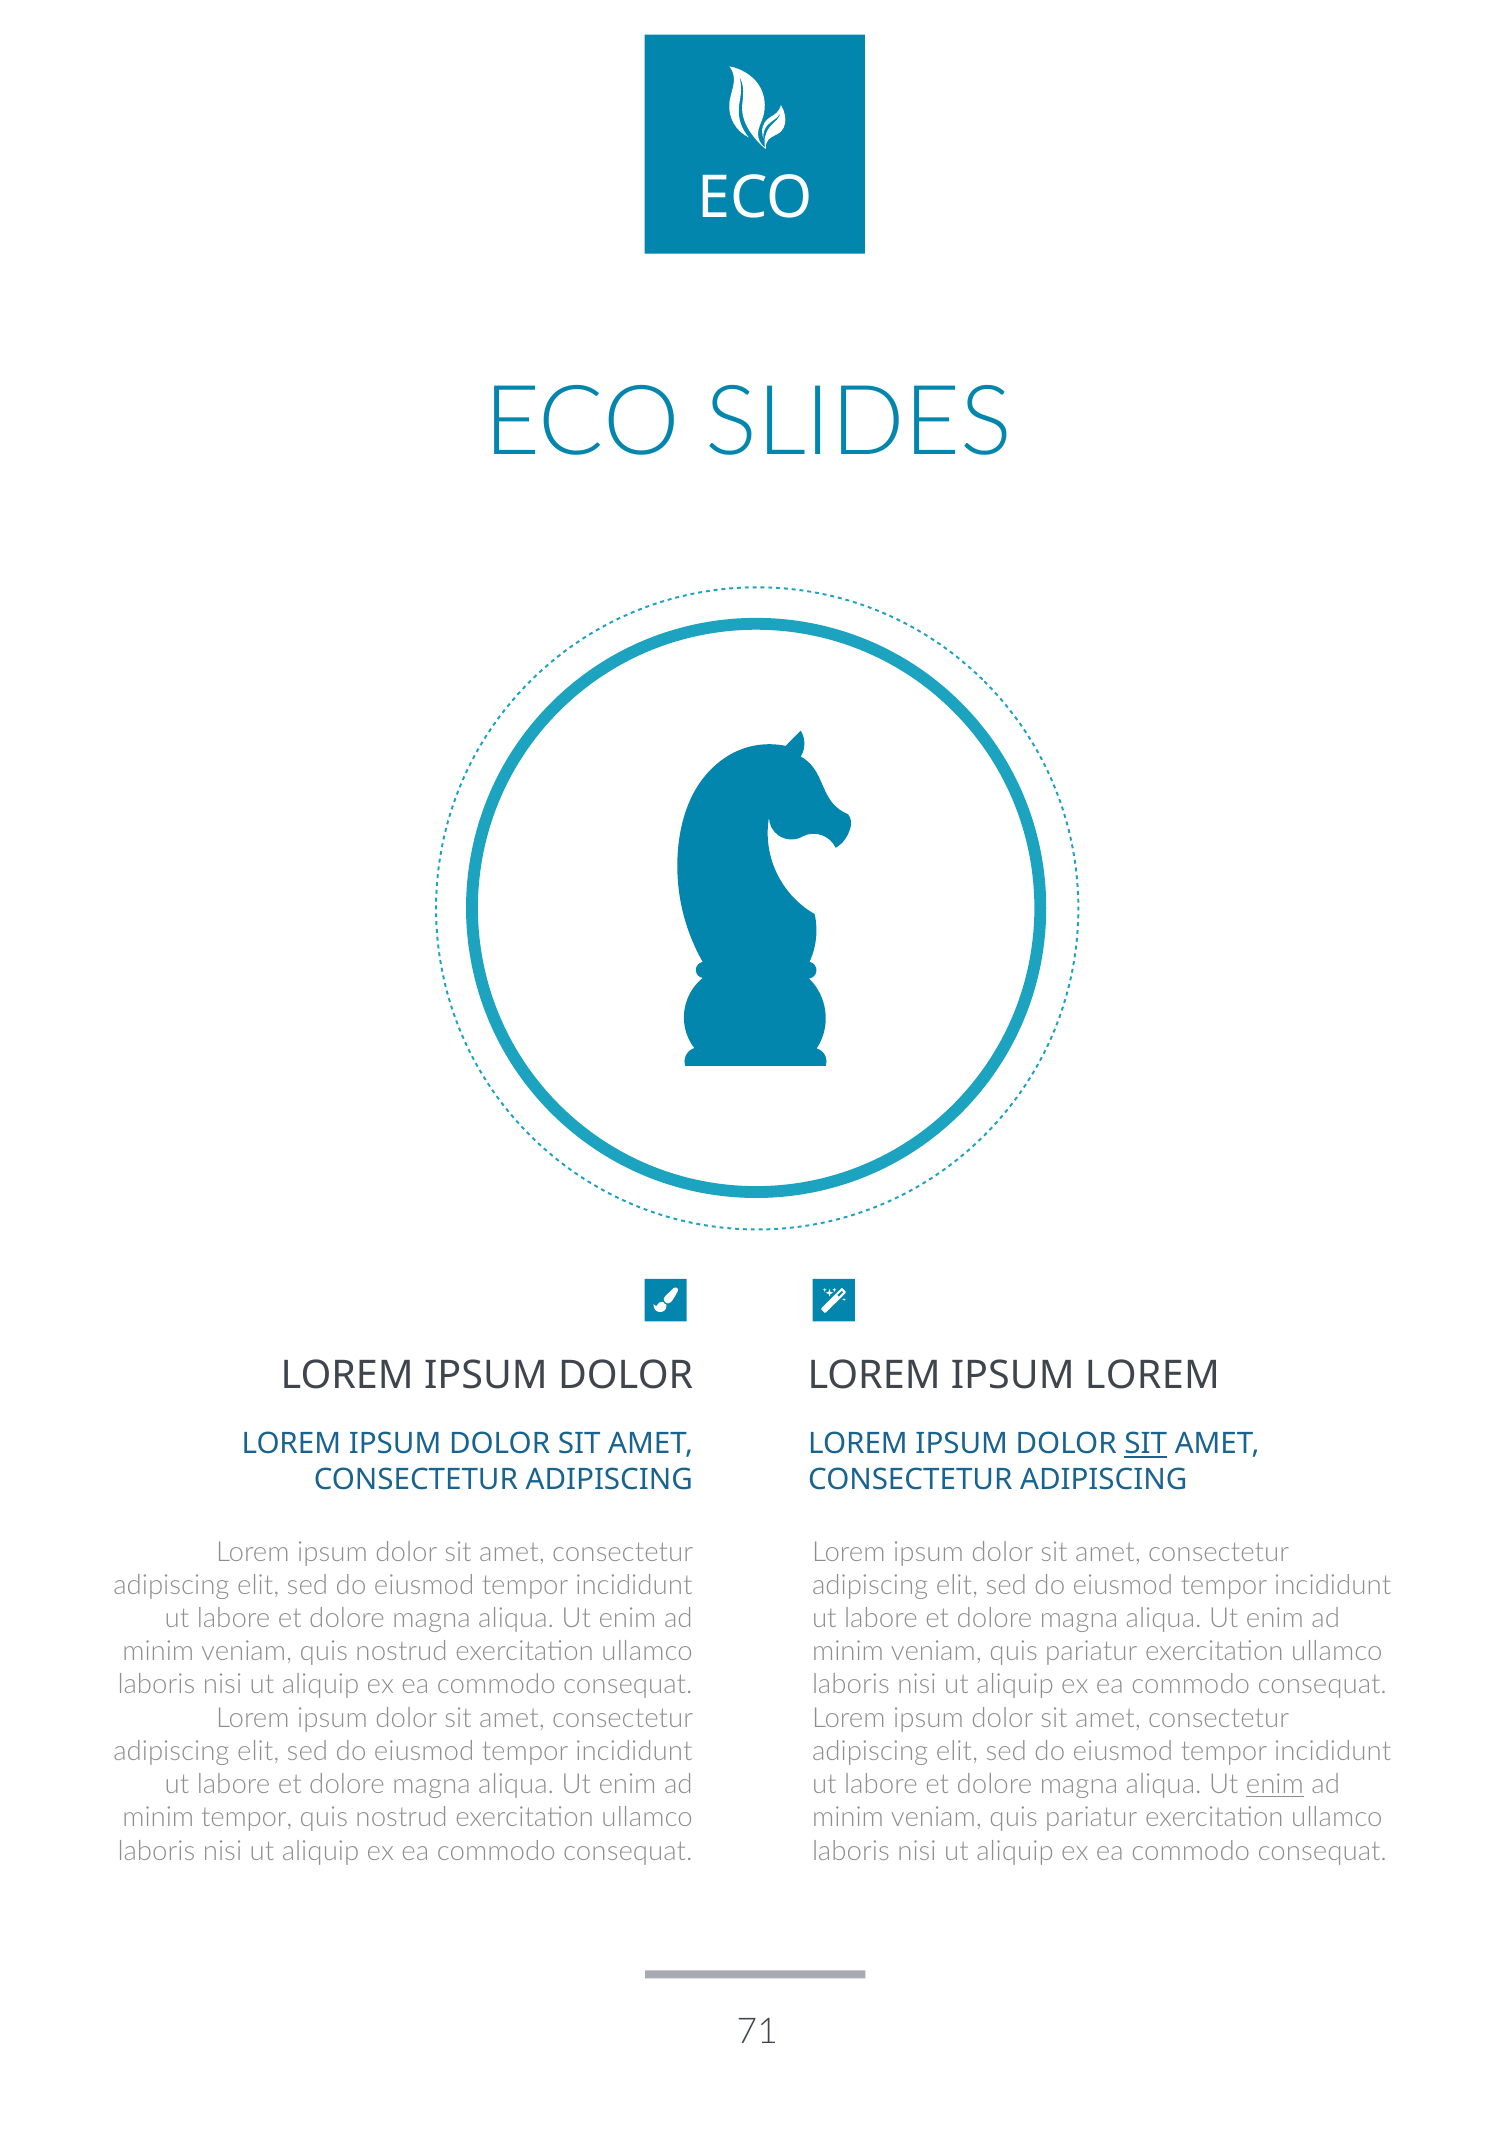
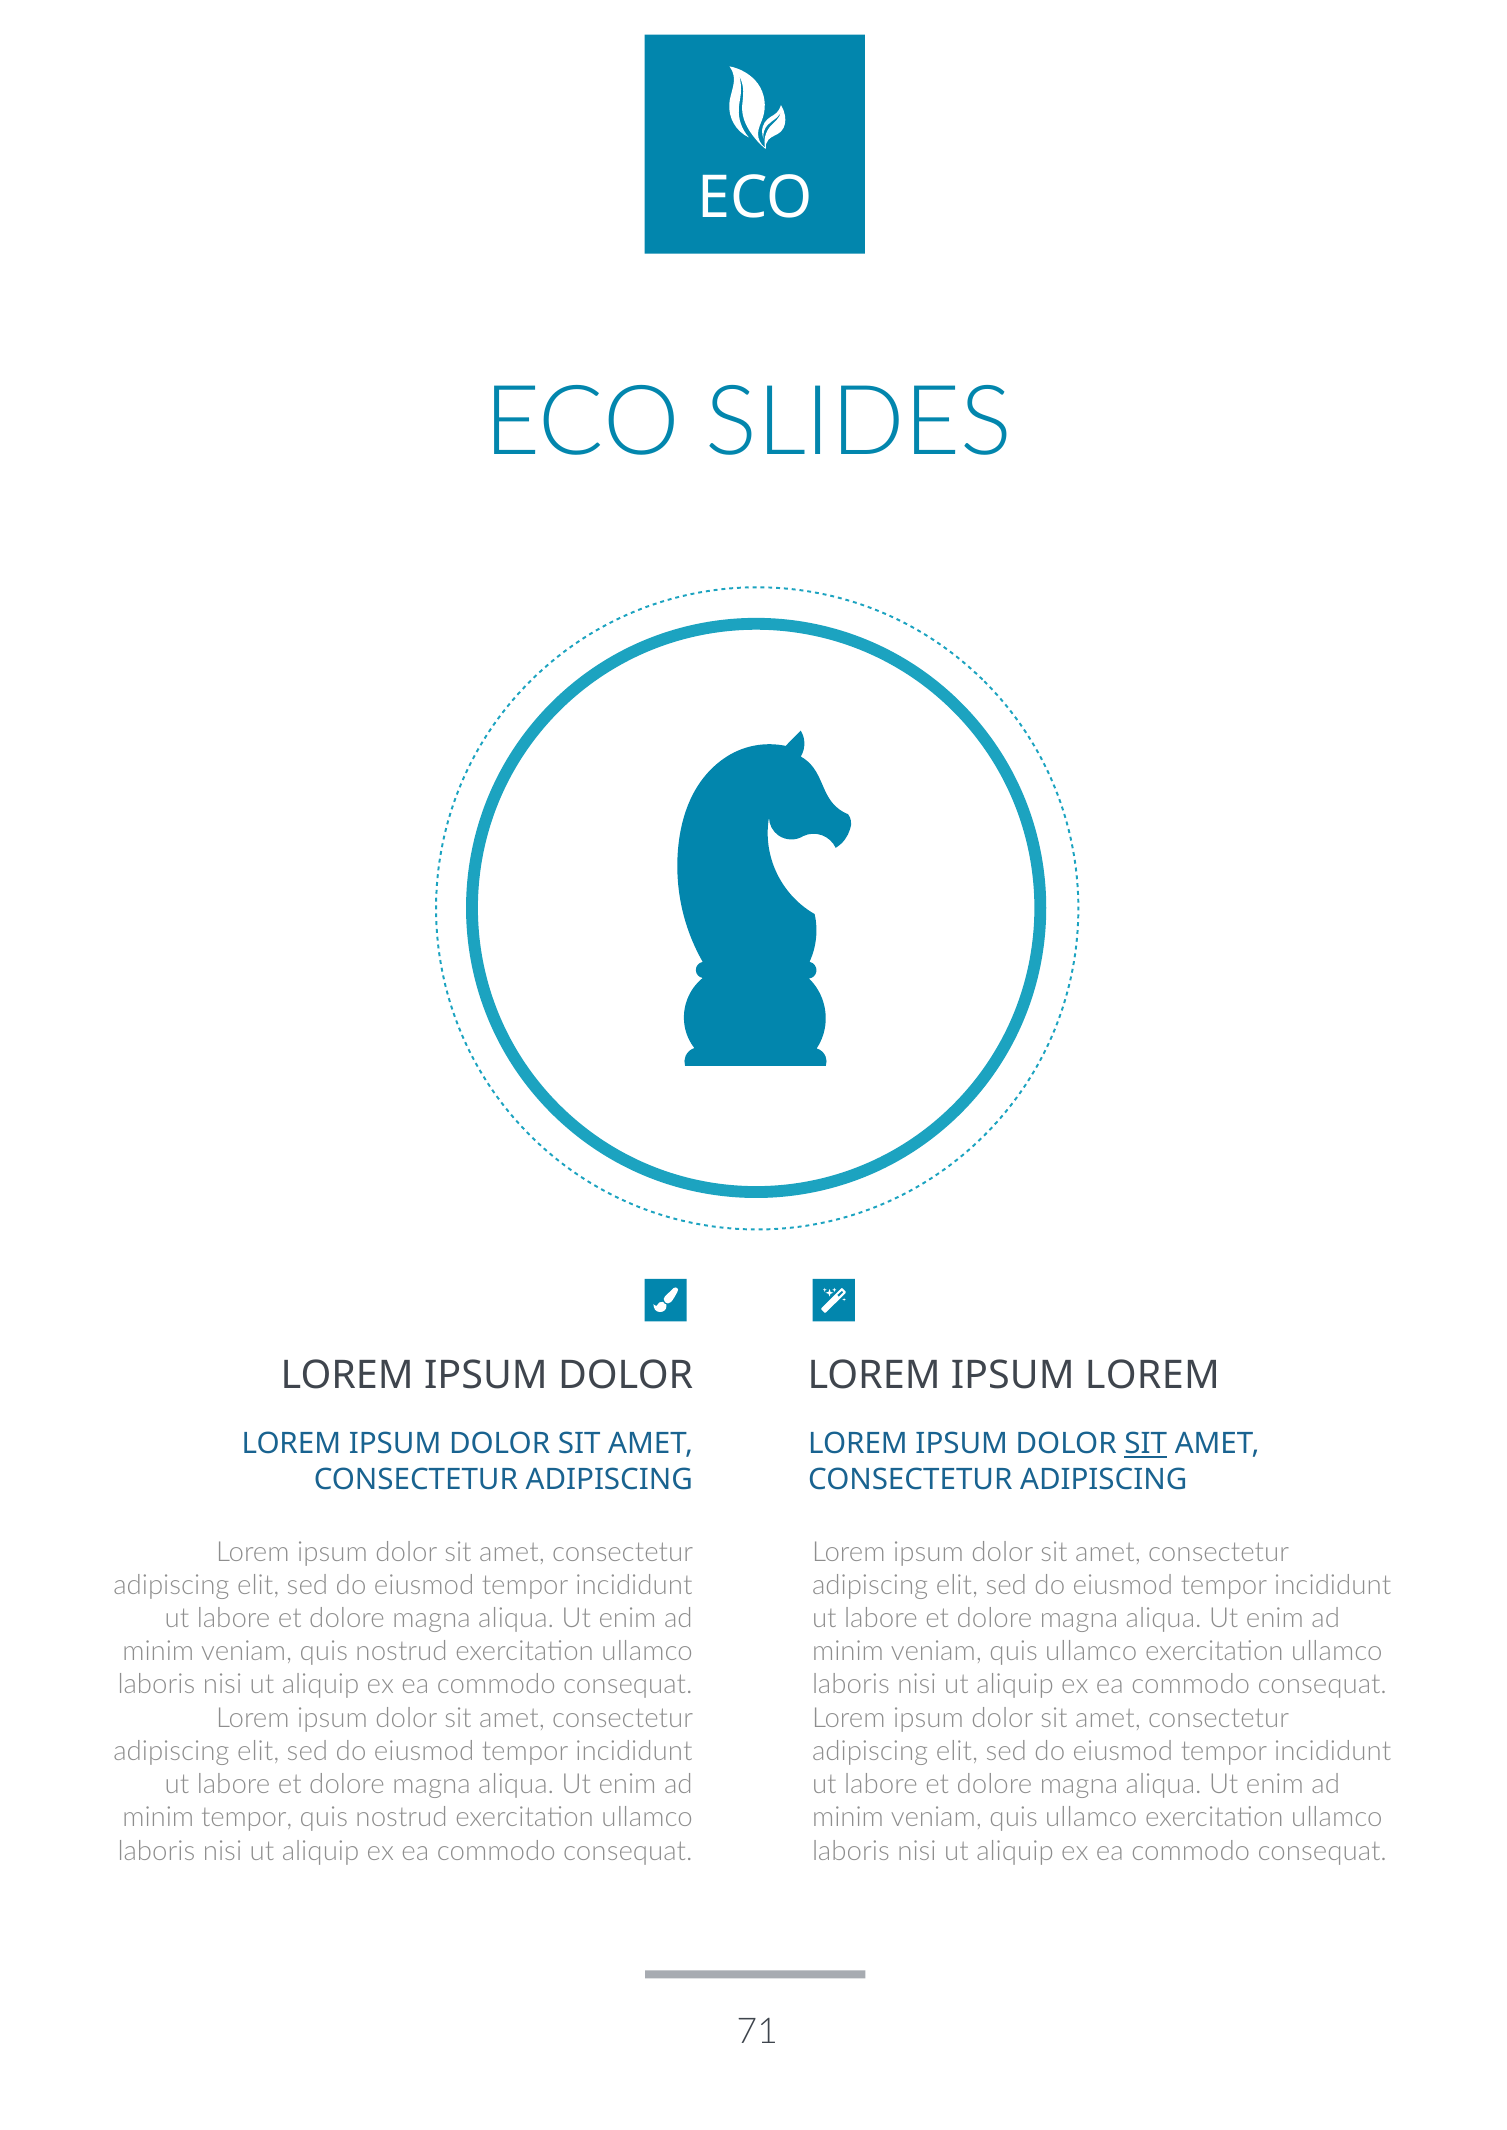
pariatur at (1091, 1652): pariatur -> ullamco
enim at (1275, 1785) underline: present -> none
pariatur at (1091, 1818): pariatur -> ullamco
